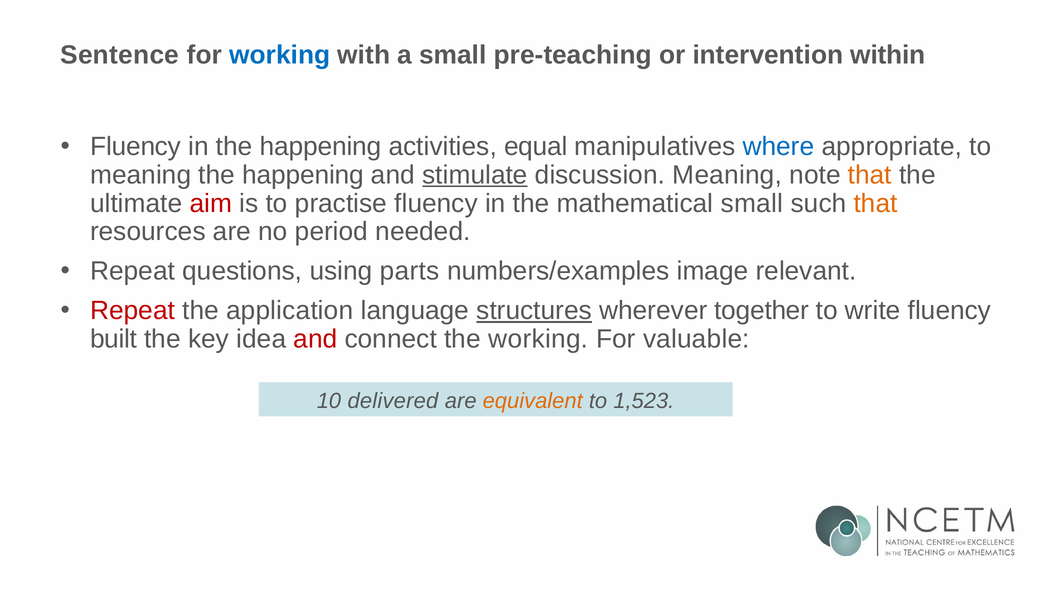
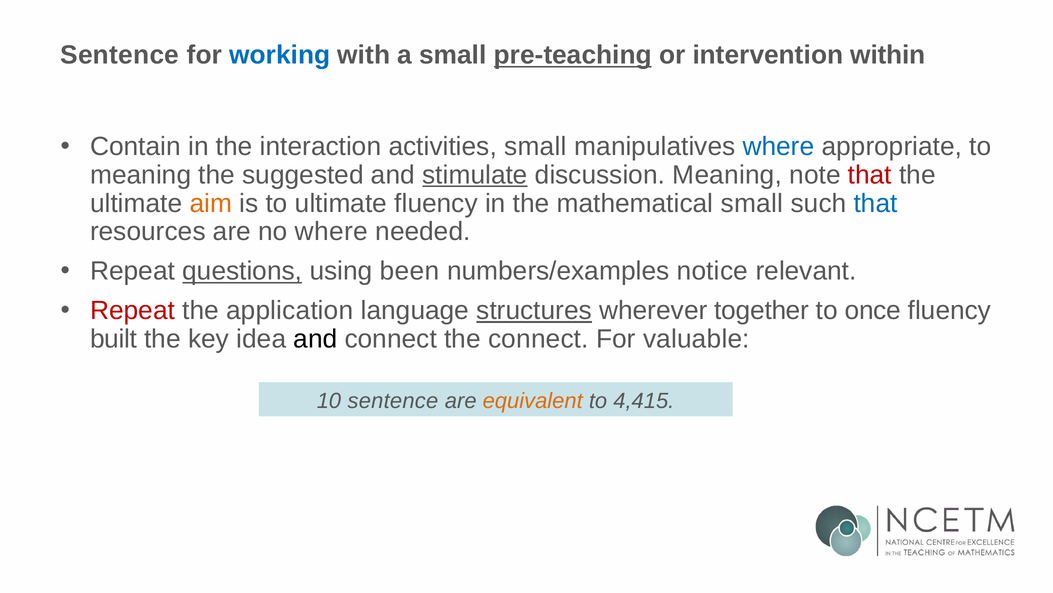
pre-teaching underline: none -> present
Fluency at (136, 146): Fluency -> Contain
in the happening: happening -> interaction
activities equal: equal -> small
happening at (303, 175): happening -> suggested
that at (870, 175) colour: orange -> red
aim colour: red -> orange
to practise: practise -> ultimate
that at (876, 203) colour: orange -> blue
no period: period -> where
questions underline: none -> present
parts: parts -> been
image: image -> notice
write: write -> once
and at (315, 339) colour: red -> black
the working: working -> connect
10 delivered: delivered -> sentence
1,523: 1,523 -> 4,415
